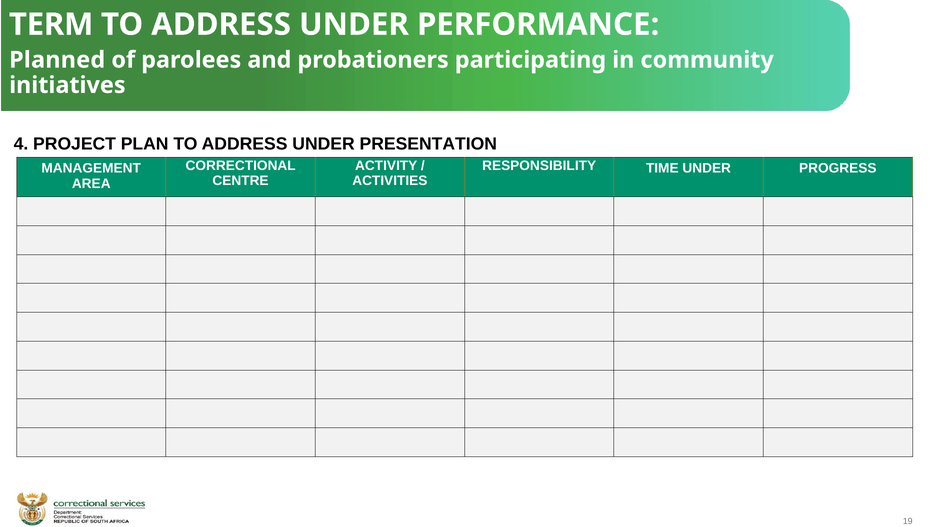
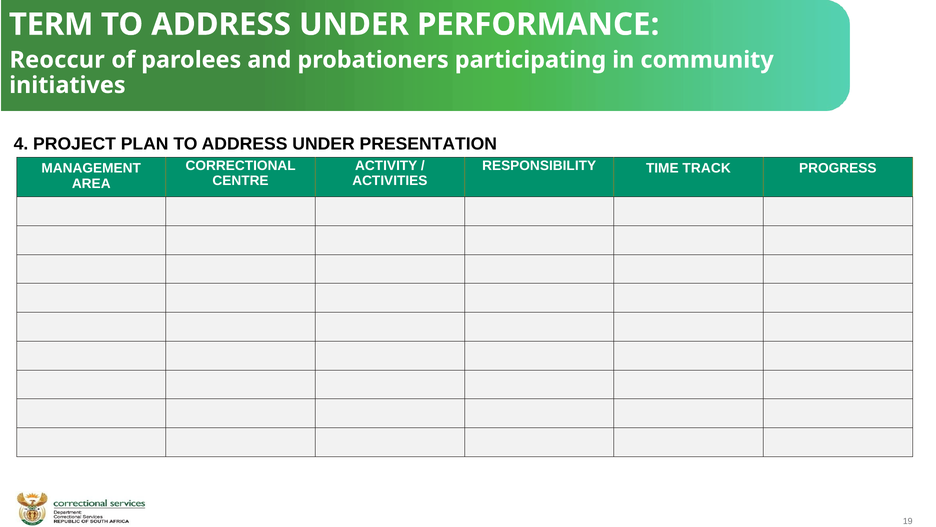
Planned: Planned -> Reoccur
TIME UNDER: UNDER -> TRACK
